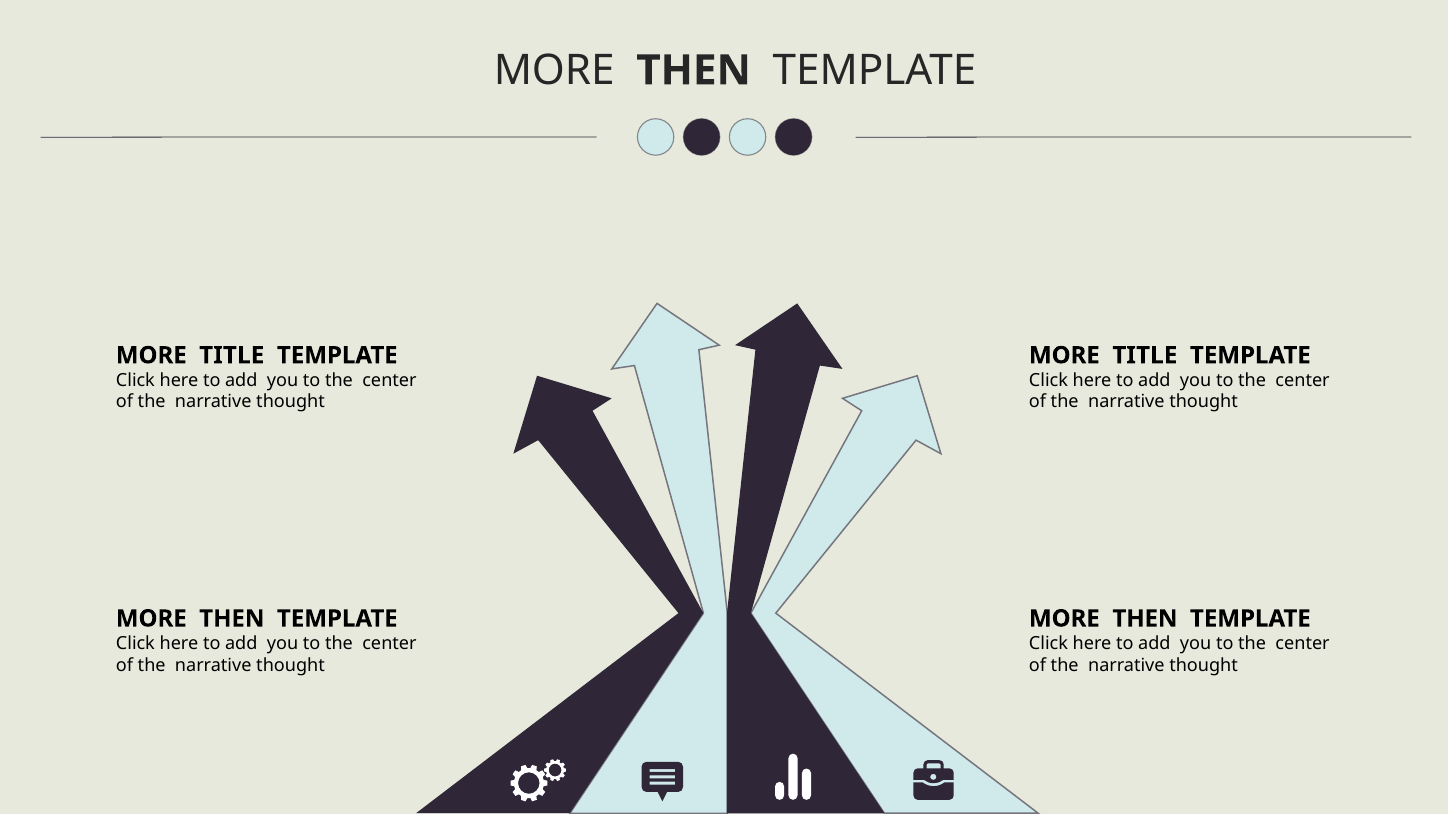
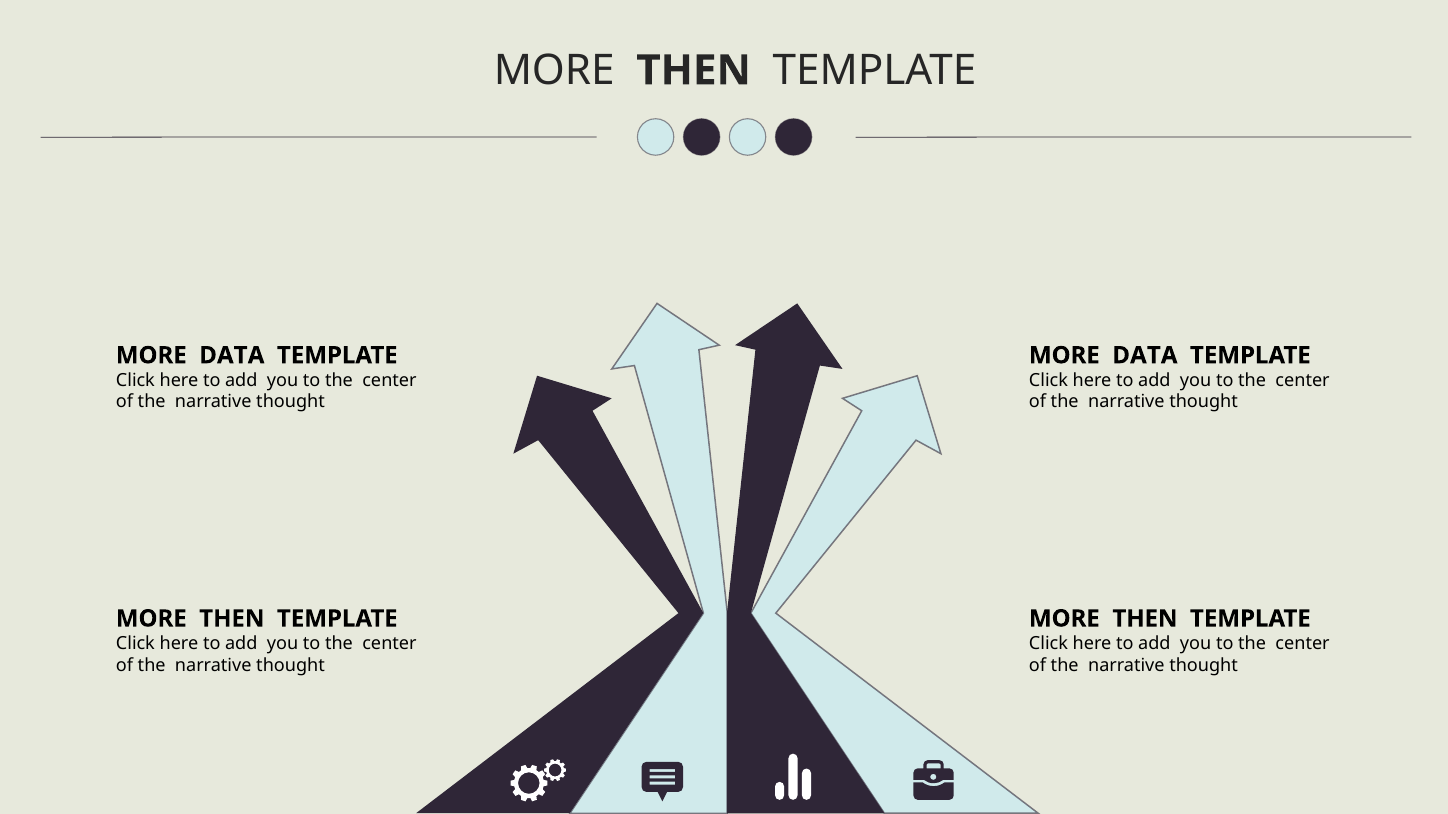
TITLE at (232, 356): TITLE -> DATA
TITLE at (1145, 356): TITLE -> DATA
